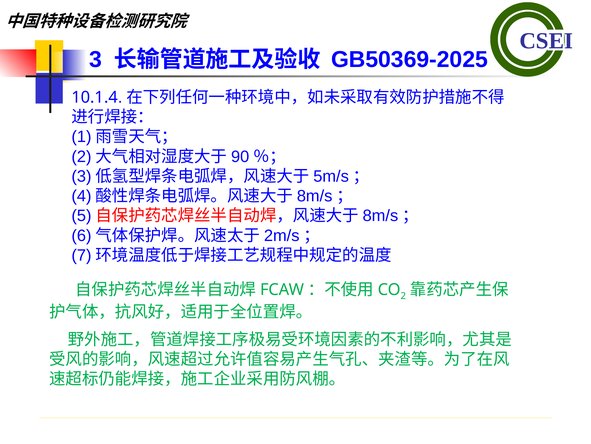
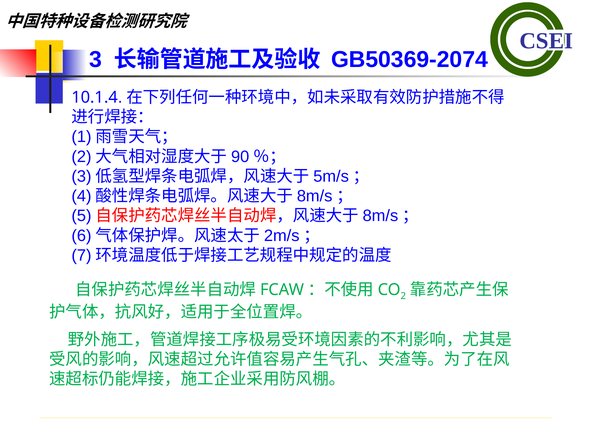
GB50369-2025: GB50369-2025 -> GB50369-2074
